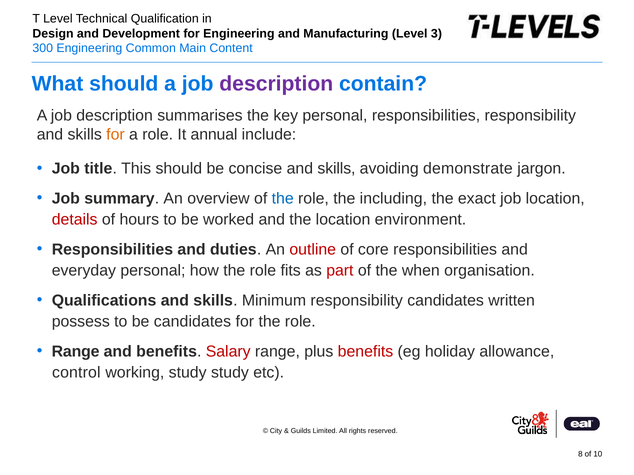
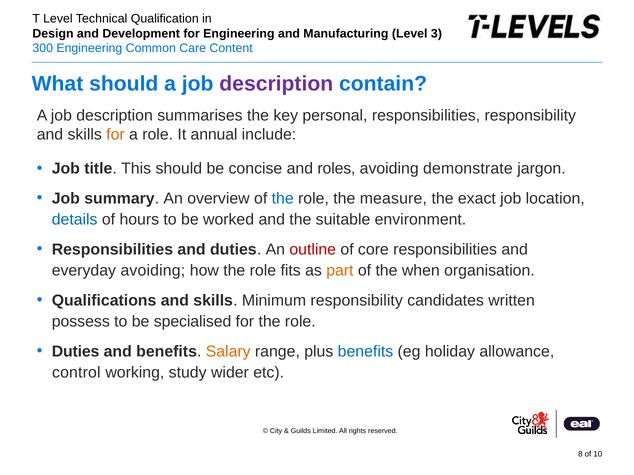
Main: Main -> Care
concise and skills: skills -> roles
including: including -> measure
details colour: red -> blue
the location: location -> suitable
everyday personal: personal -> avoiding
part colour: red -> orange
be candidates: candidates -> specialised
Range at (76, 352): Range -> Duties
Salary colour: red -> orange
benefits at (365, 352) colour: red -> blue
study study: study -> wider
